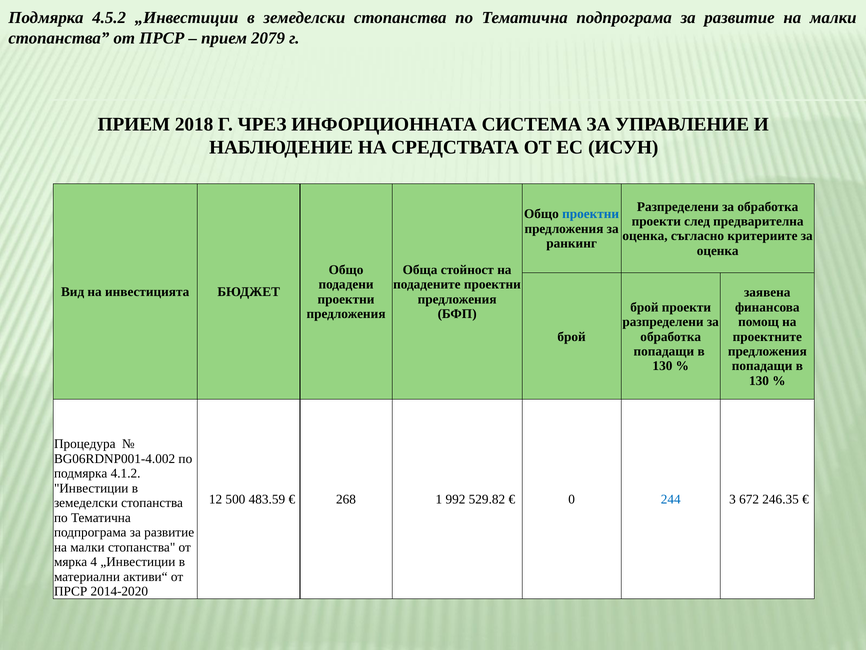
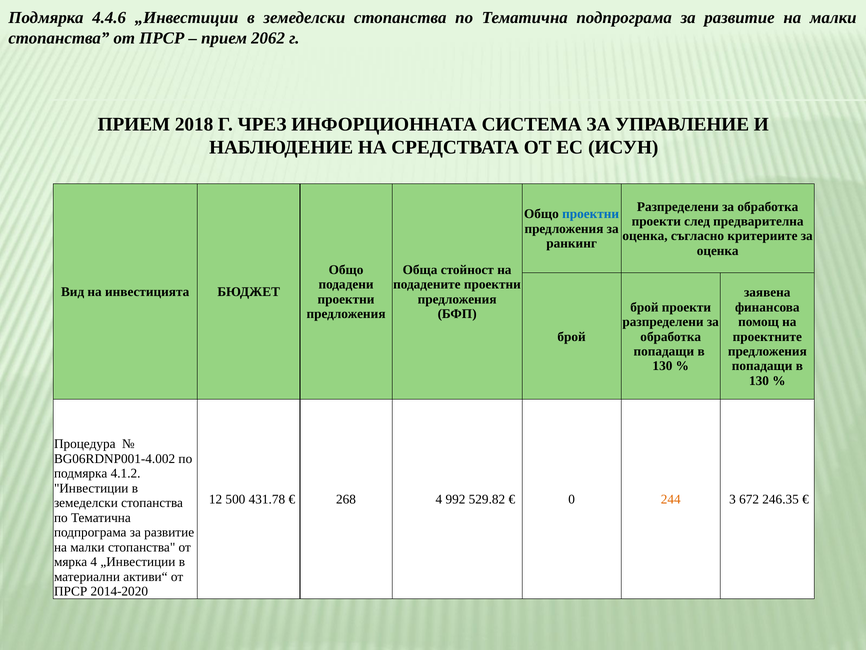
4.5.2: 4.5.2 -> 4.4.6
2079: 2079 -> 2062
483.59: 483.59 -> 431.78
268 1: 1 -> 4
244 colour: blue -> orange
